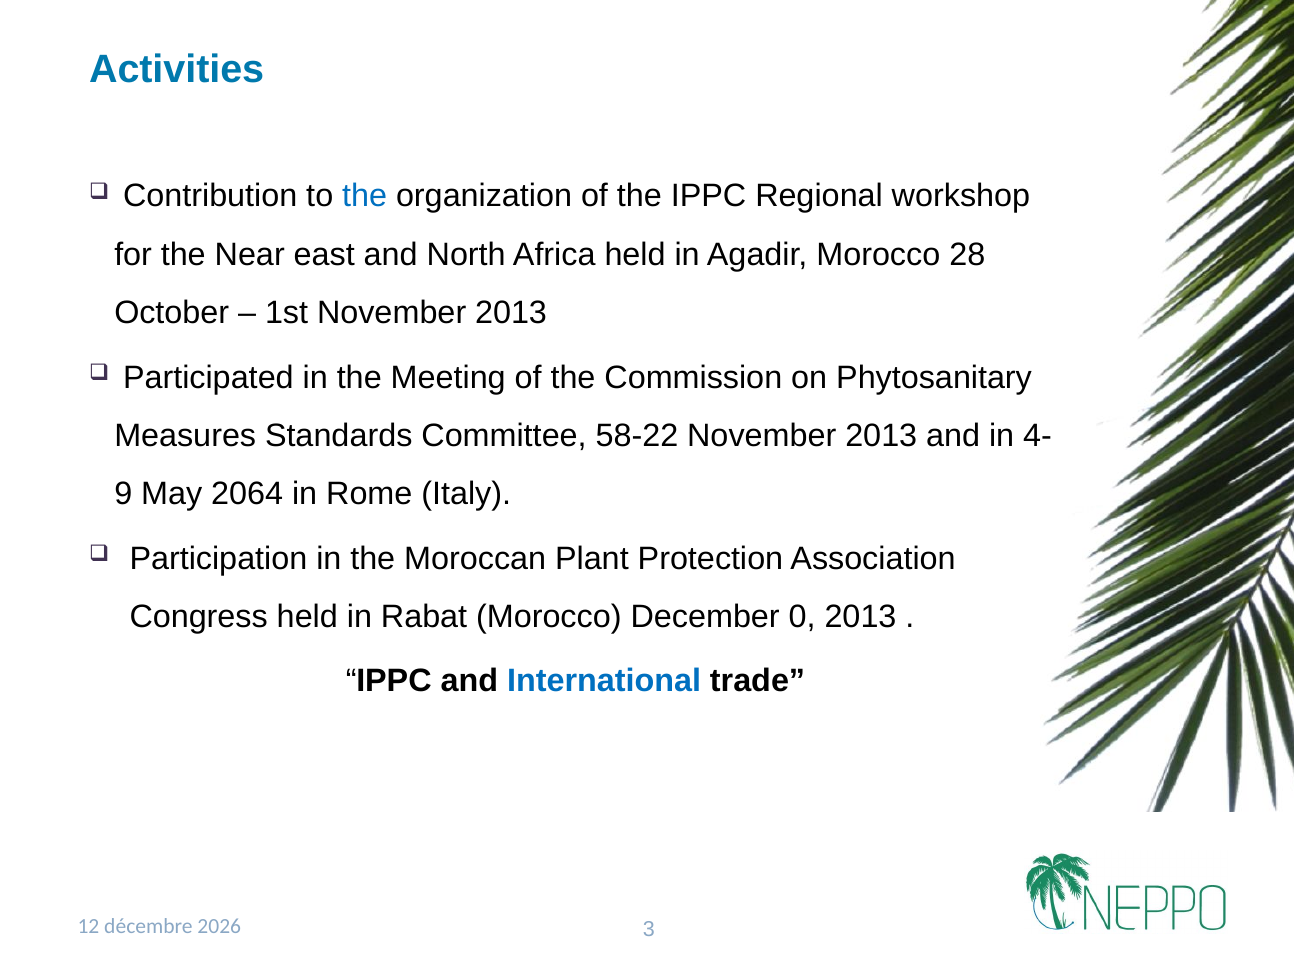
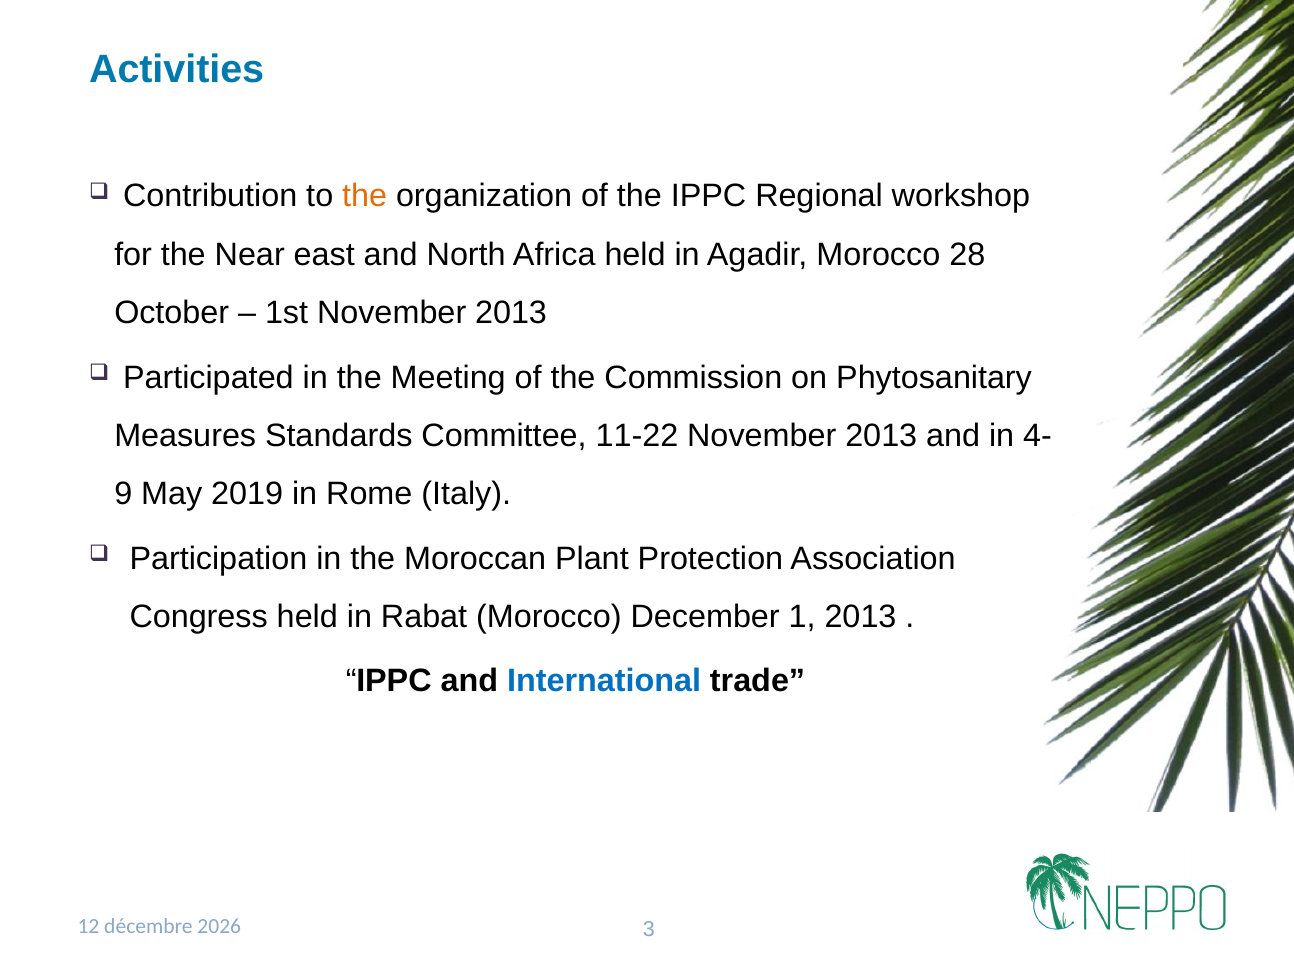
the at (365, 196) colour: blue -> orange
58-22: 58-22 -> 11-22
2064: 2064 -> 2019
0: 0 -> 1
